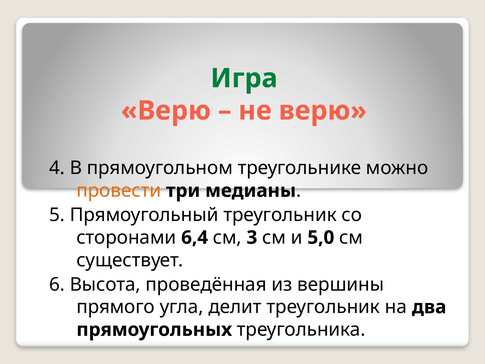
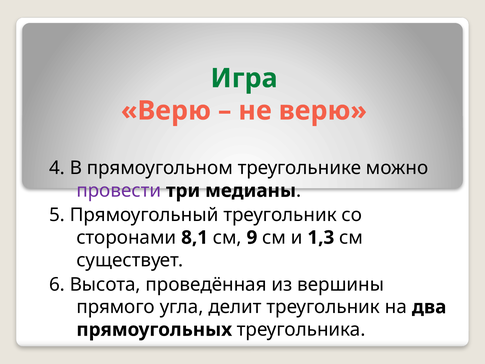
провести colour: orange -> purple
6,4: 6,4 -> 8,1
3: 3 -> 9
5,0: 5,0 -> 1,3
